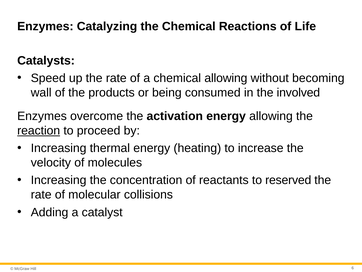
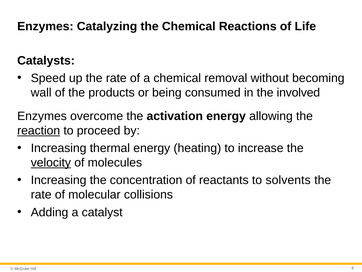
chemical allowing: allowing -> removal
velocity underline: none -> present
reserved: reserved -> solvents
